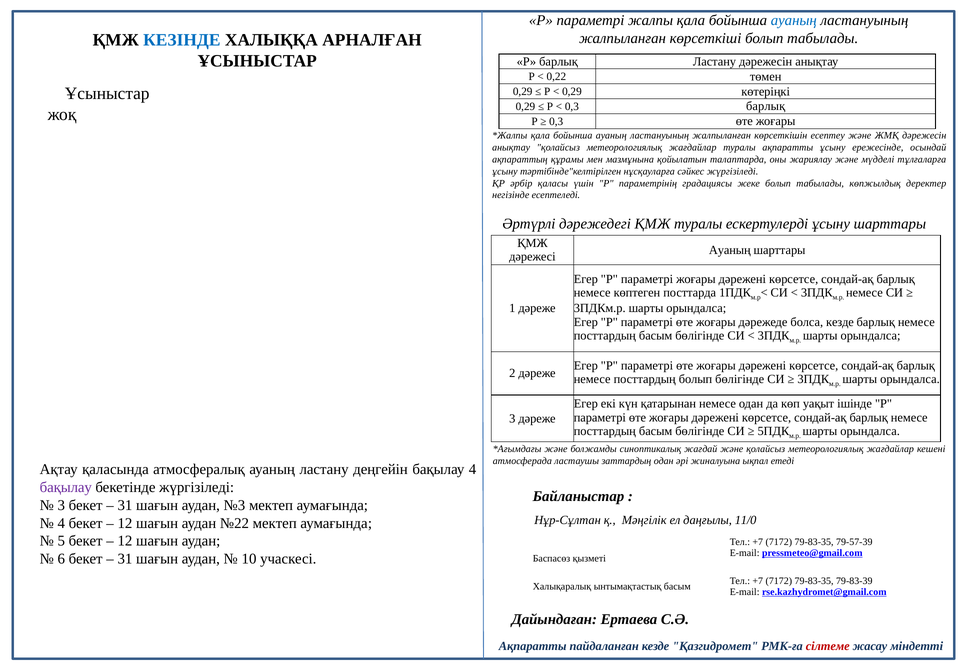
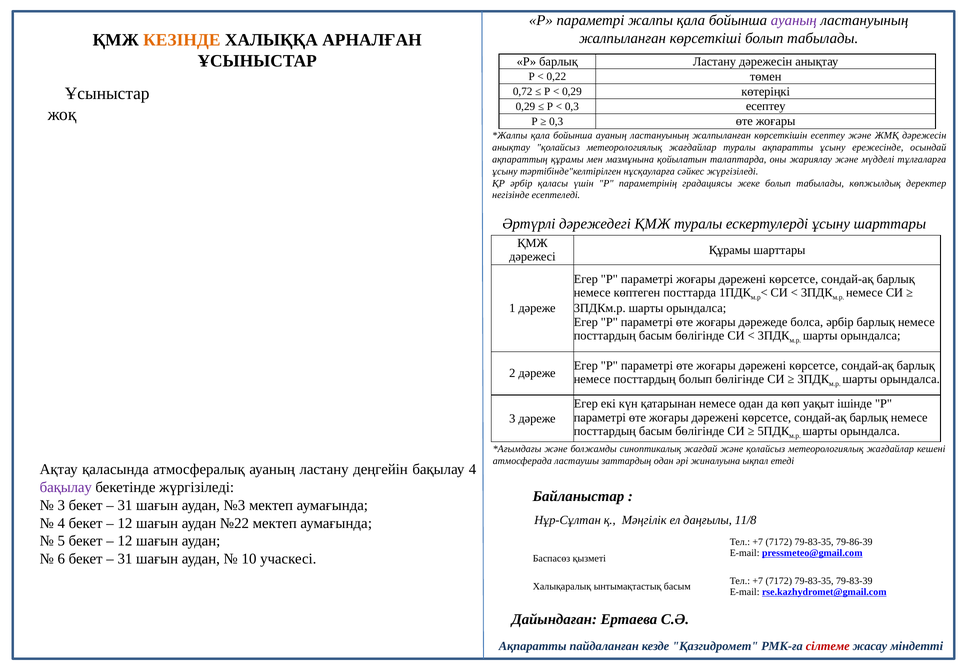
ауаның at (794, 20) colour: blue -> purple
КЕЗІНДЕ colour: blue -> orange
0,29 at (523, 91): 0,29 -> 0,72
0,3 барлық: барлық -> есептеу
Ауаның at (730, 250): Ауаның -> Құрамы
болса кезде: кезде -> әрбір
11/0: 11/0 -> 11/8
79-57-39: 79-57-39 -> 79-86-39
